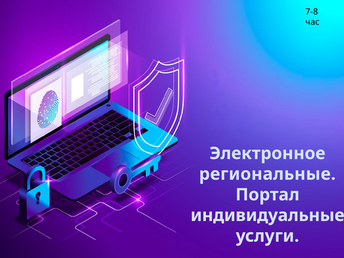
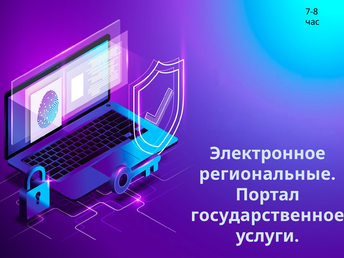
индивидуальные: индивидуальные -> государственное
